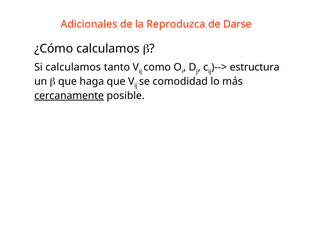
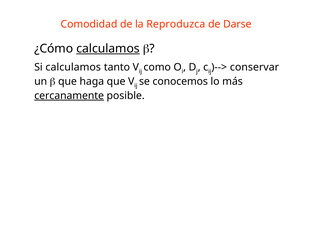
Adicionales: Adicionales -> Comodidad
calculamos at (108, 49) underline: none -> present
estructura: estructura -> conservar
comodidad: comodidad -> conocemos
